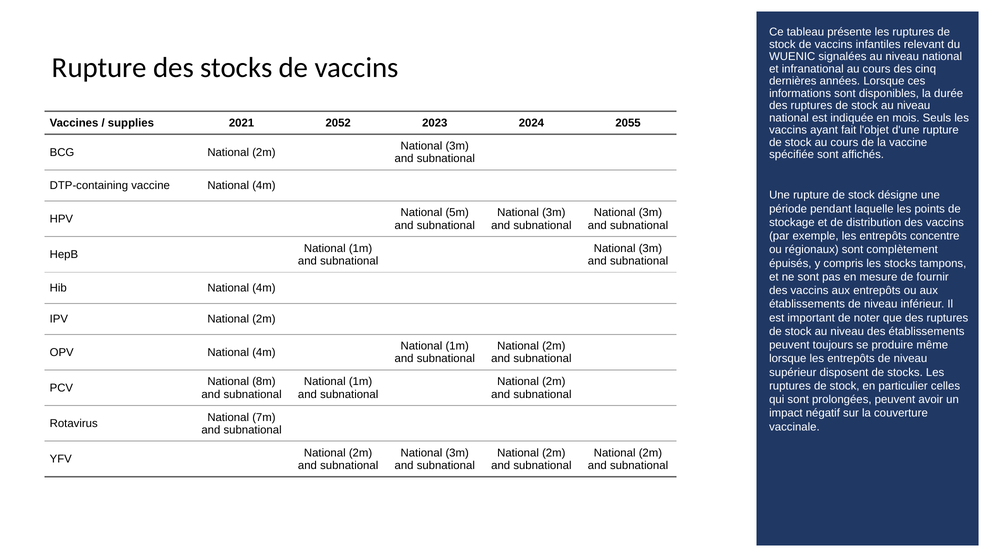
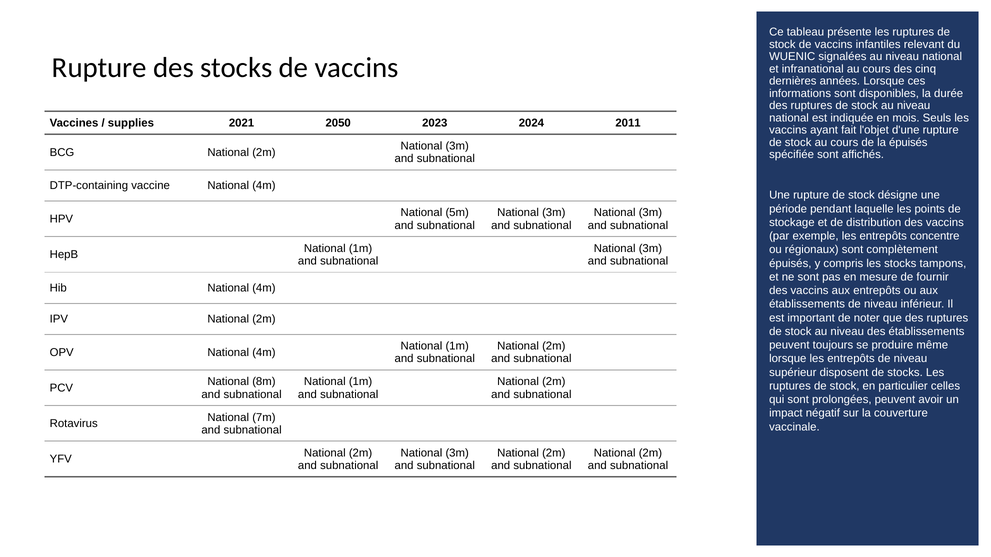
2052: 2052 -> 2050
2055: 2055 -> 2011
la vaccine: vaccine -> épuisés
